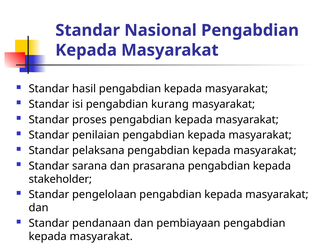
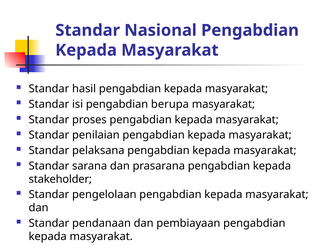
kurang: kurang -> berupa
